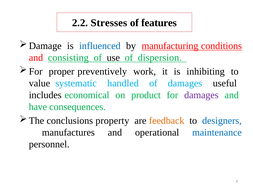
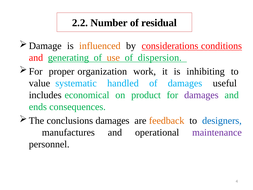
Stresses: Stresses -> Number
features: features -> residual
influenced colour: blue -> orange
manufacturing: manufacturing -> considerations
consisting: consisting -> generating
use colour: black -> orange
preventively: preventively -> organization
have: have -> ends
conclusions property: property -> damages
maintenance colour: blue -> purple
